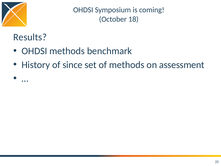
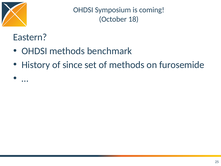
Results: Results -> Eastern
assessment: assessment -> furosemide
